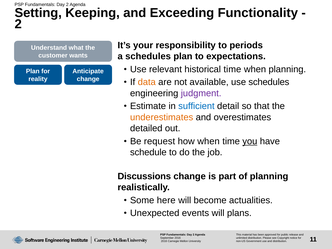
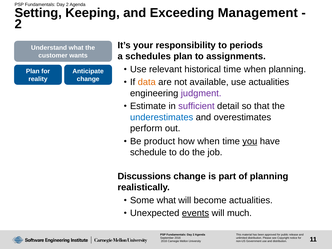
Functionality: Functionality -> Management
expectations: expectations -> assignments
use schedules: schedules -> actualities
sufficient colour: blue -> purple
underestimates colour: orange -> blue
detailed: detailed -> perform
request: request -> product
Some here: here -> what
events underline: none -> present
plans: plans -> much
